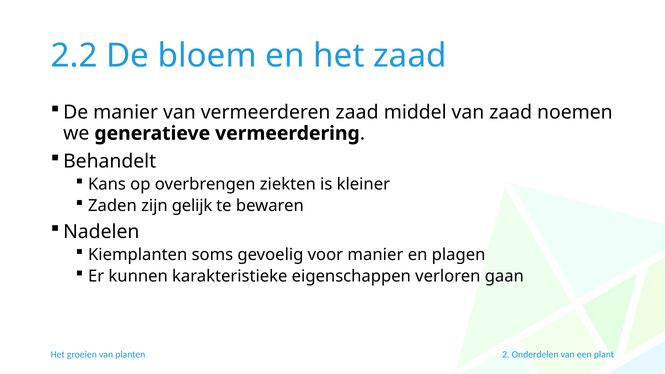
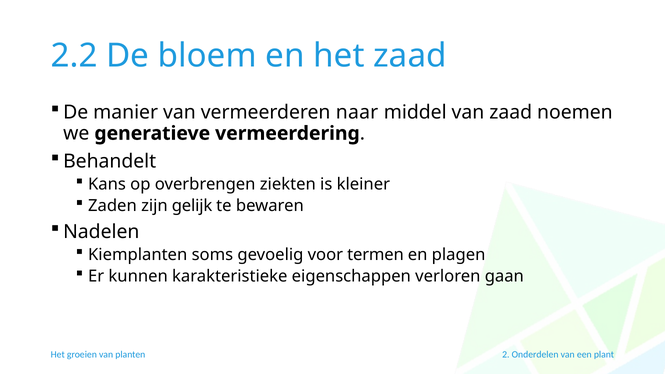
vermeerderen zaad: zaad -> naar
voor manier: manier -> termen
